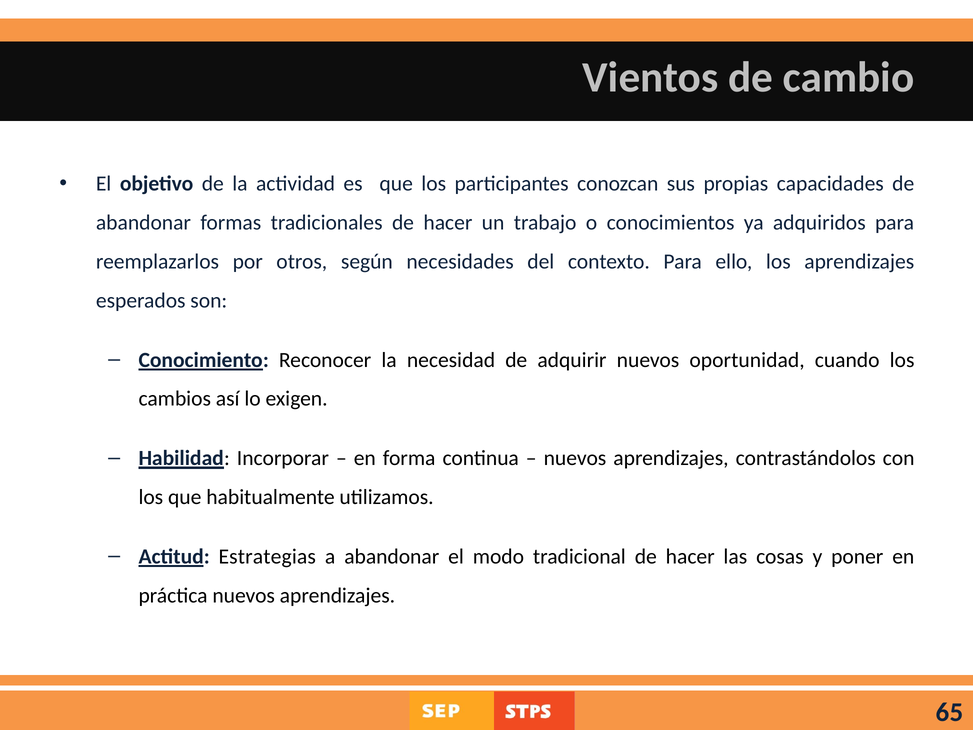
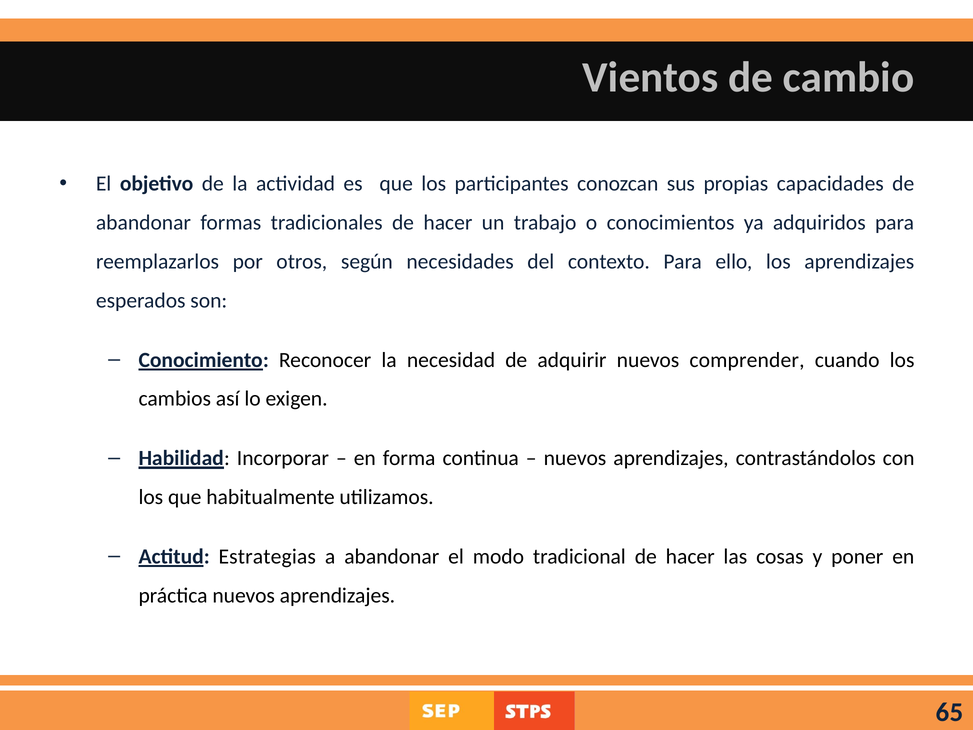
oportunidad: oportunidad -> comprender
